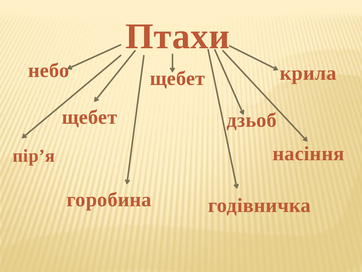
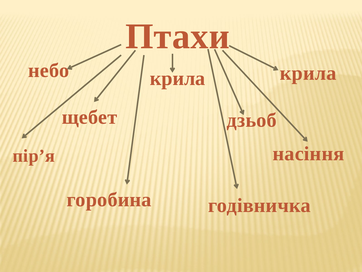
щебет at (177, 78): щебет -> крила
